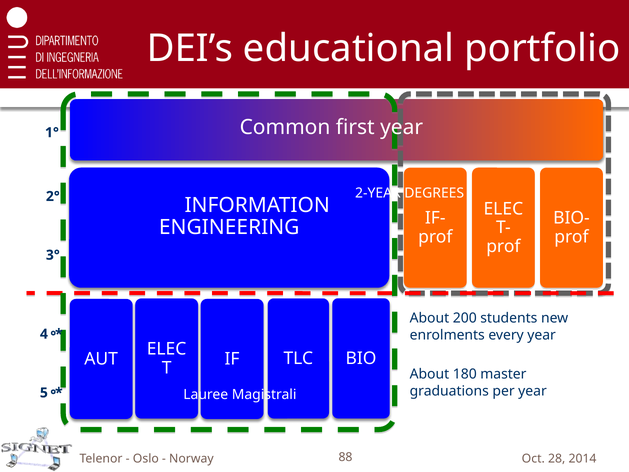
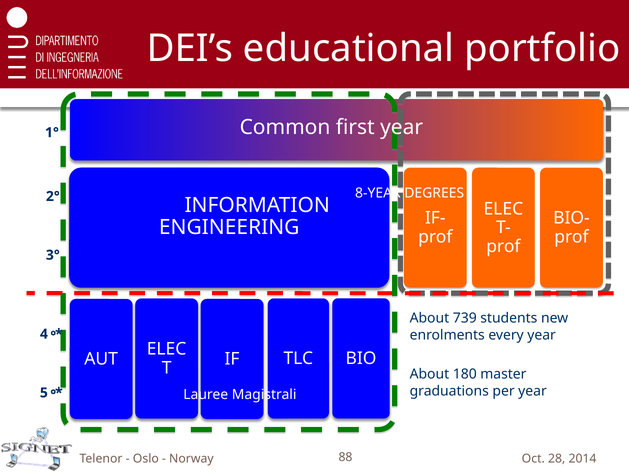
2-YEAR: 2-YEAR -> 8-YEAR
200: 200 -> 739
